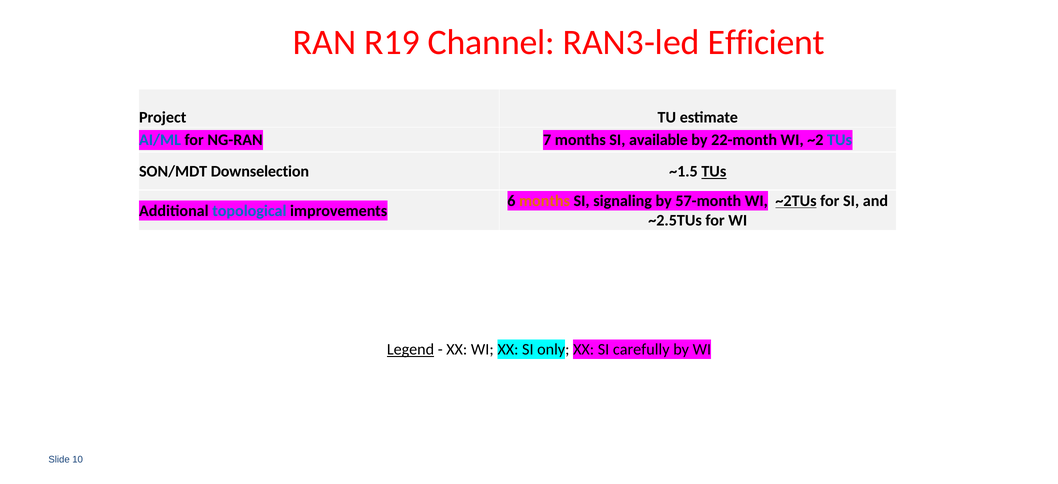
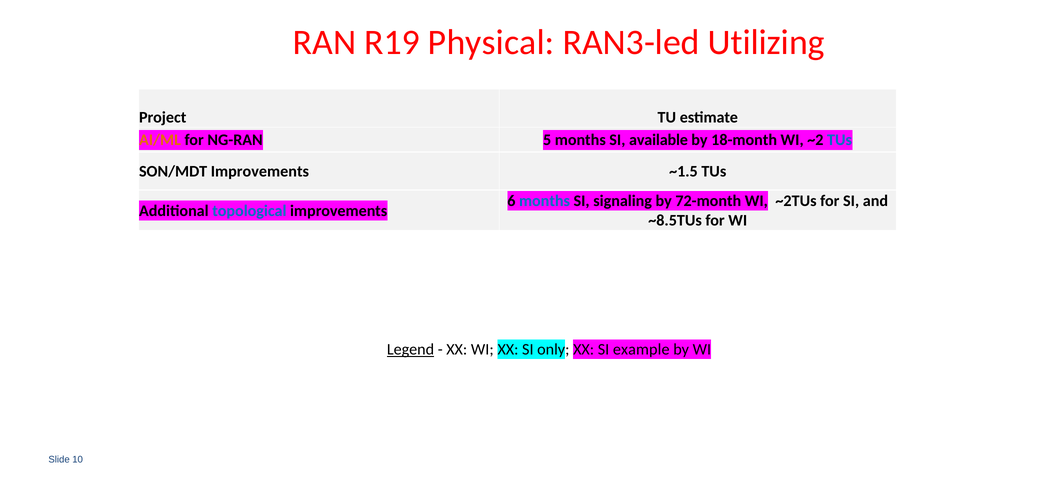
Channel: Channel -> Physical
Efficient: Efficient -> Utilizing
AI/ML colour: blue -> orange
7: 7 -> 5
22-month: 22-month -> 18-month
SON/MDT Downselection: Downselection -> Improvements
TUs at (714, 172) underline: present -> none
months at (545, 201) colour: orange -> blue
57-month: 57-month -> 72-month
~2TUs underline: present -> none
~2.5TUs: ~2.5TUs -> ~8.5TUs
carefully: carefully -> example
